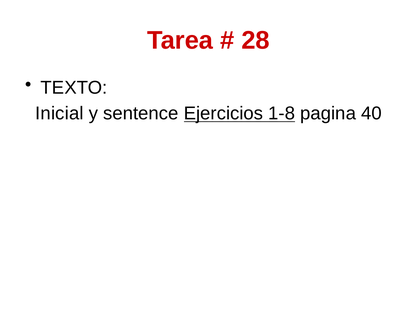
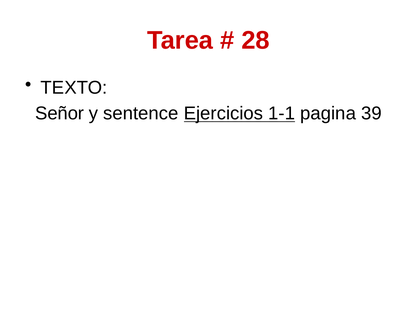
Inicial: Inicial -> Señor
1-8: 1-8 -> 1-1
40: 40 -> 39
